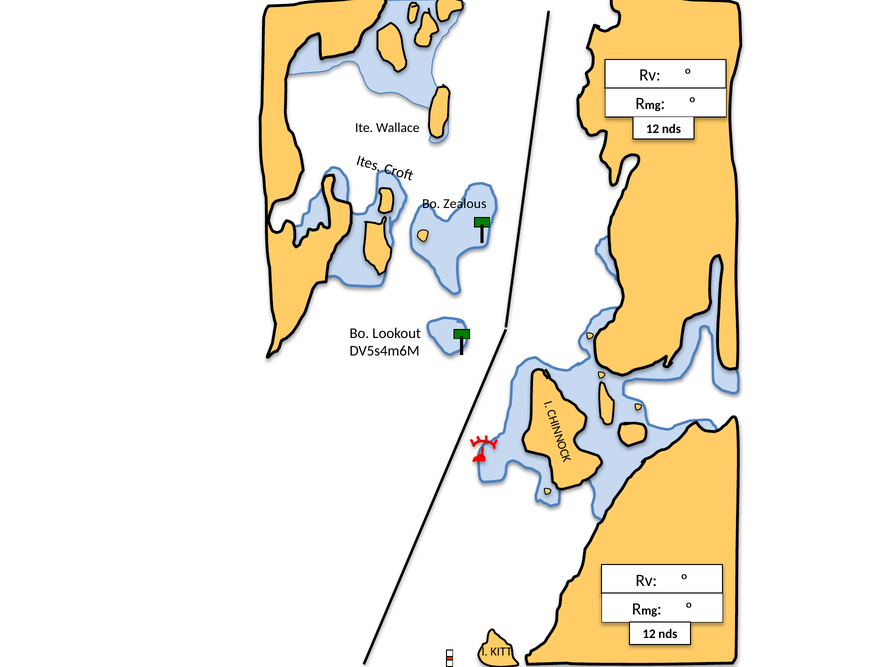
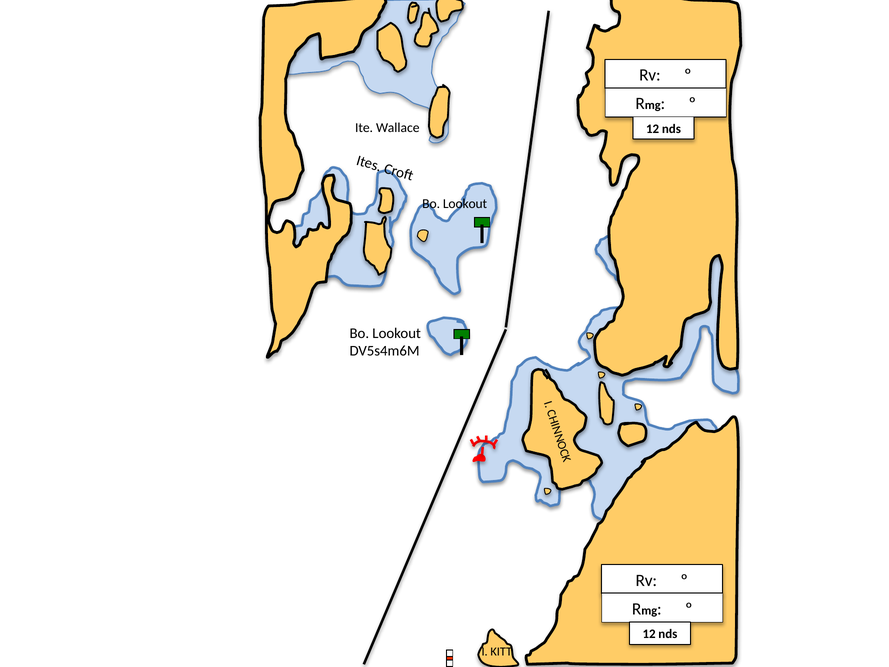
Zealous at (465, 203): Zealous -> Lookout
